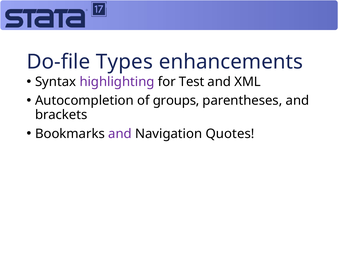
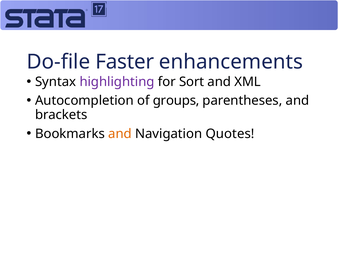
Types: Types -> Faster
Test: Test -> Sort
and at (120, 134) colour: purple -> orange
